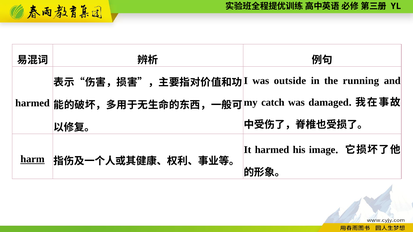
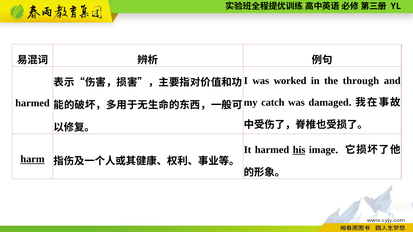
outside: outside -> worked
running: running -> through
his underline: none -> present
